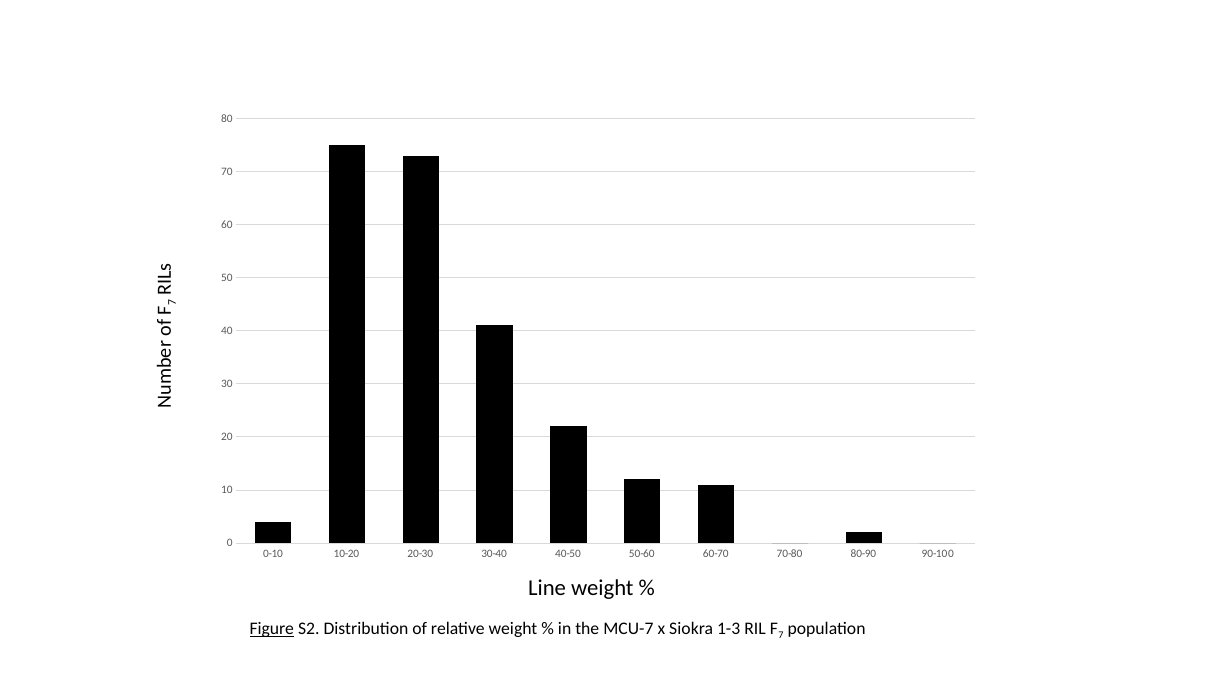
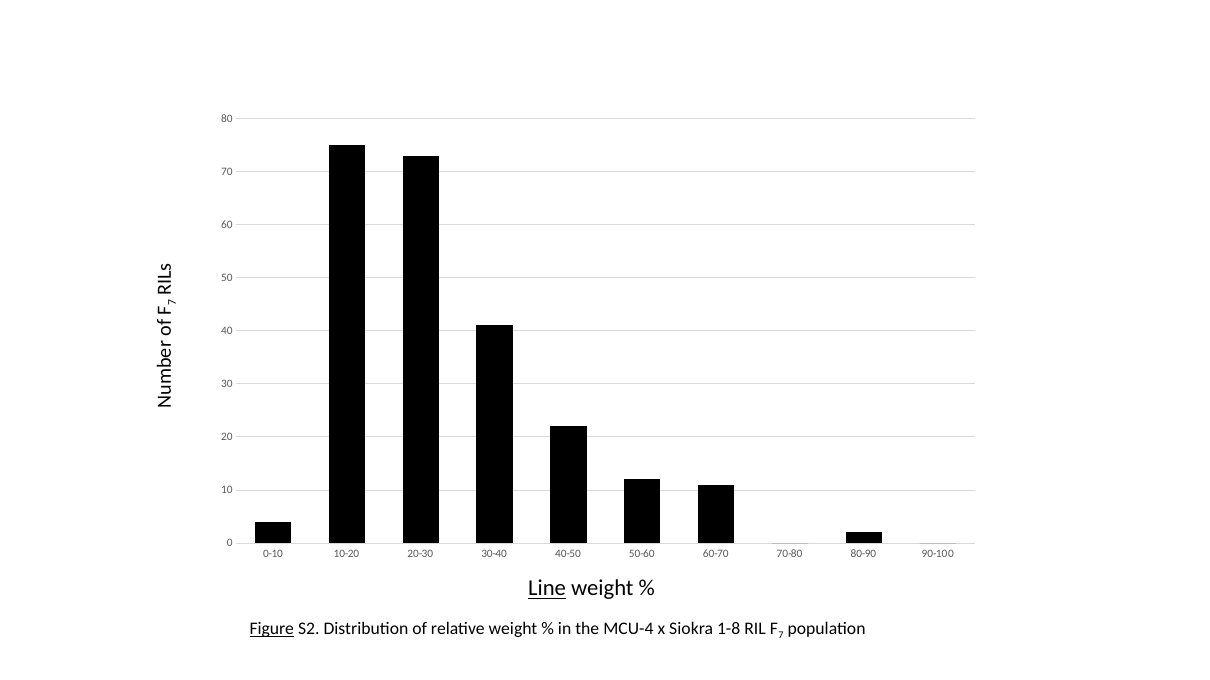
Line underline: none -> present
MCU-7: MCU-7 -> MCU-4
1-3: 1-3 -> 1-8
